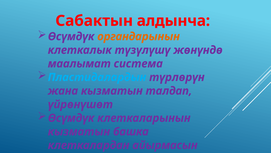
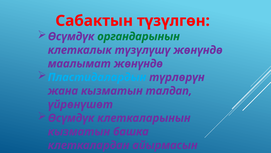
алдынча: алдынча -> түзүлгөн
органдарынын colour: orange -> green
маалымат система: система -> жөнүндө
